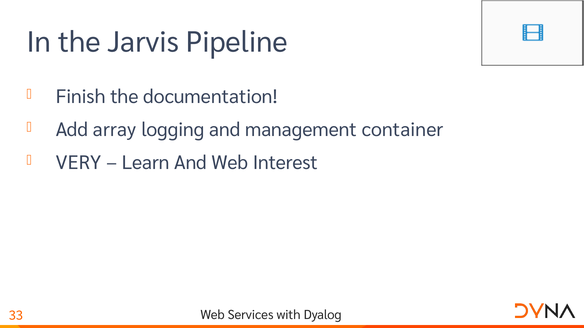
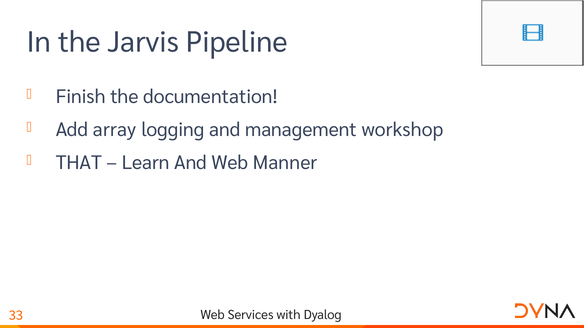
container: container -> workshop
VERY: VERY -> THAT
Interest: Interest -> Manner
